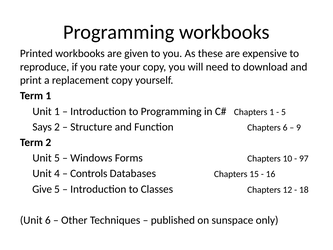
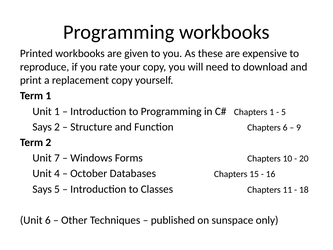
Unit 5: 5 -> 7
97: 97 -> 20
Controls: Controls -> October
Give at (42, 189): Give -> Says
12: 12 -> 11
